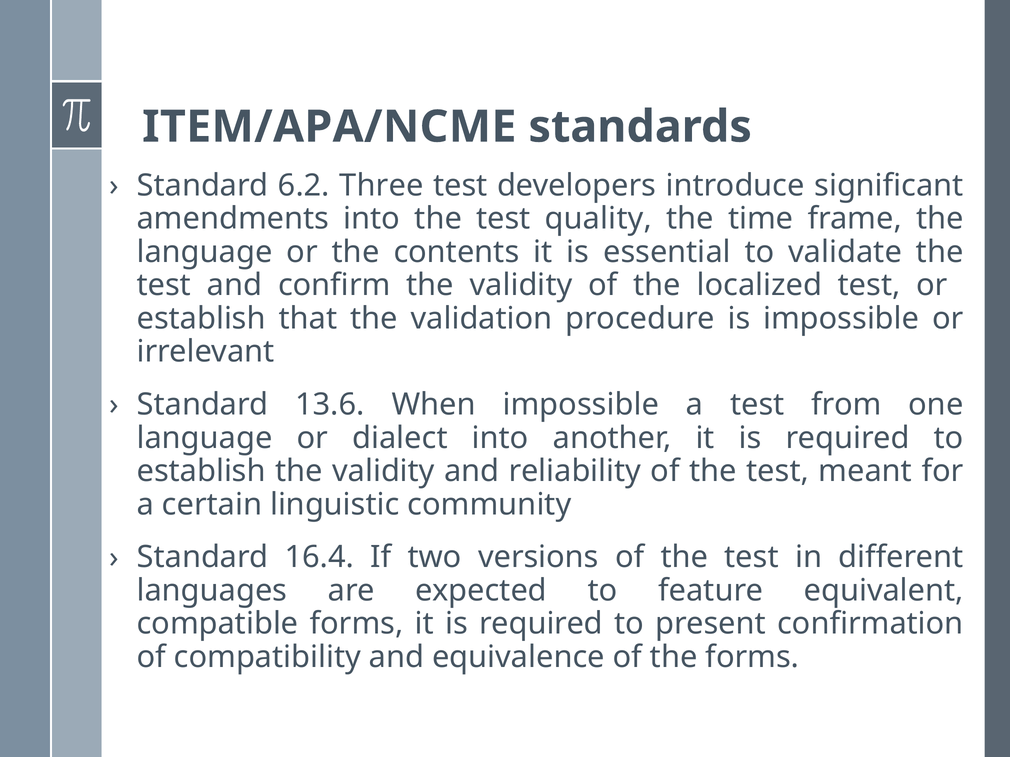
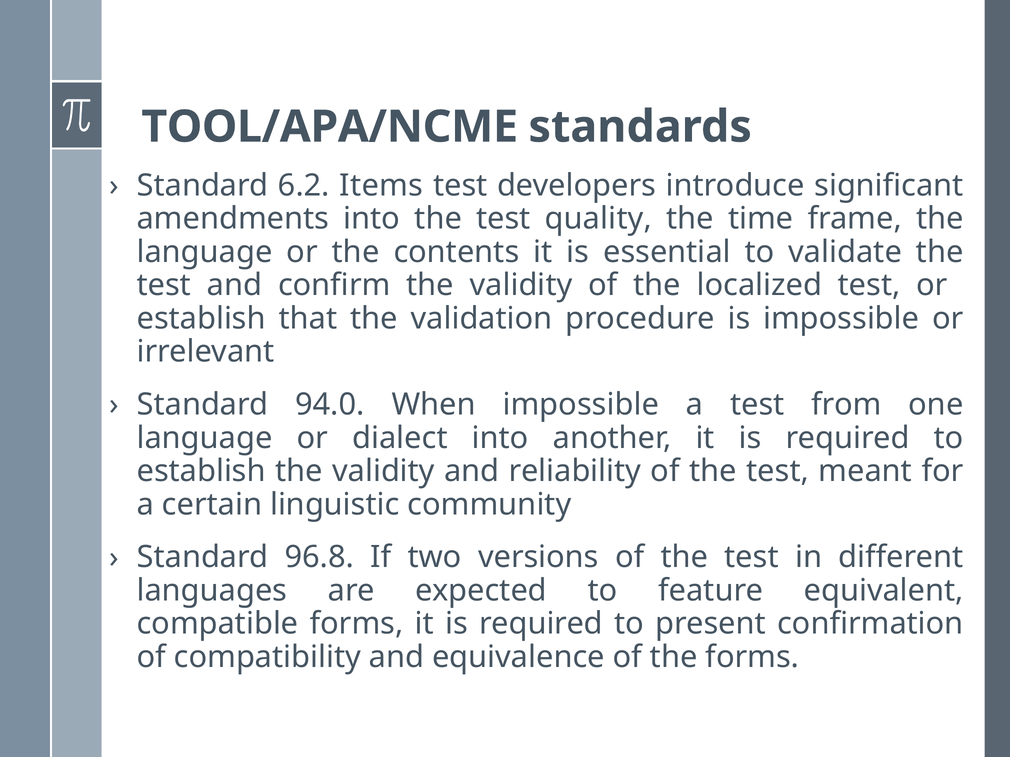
ITEM/APA/NCME: ITEM/APA/NCME -> TOOL/APA/NCME
Three: Three -> Items
13.6: 13.6 -> 94.0
16.4: 16.4 -> 96.8
